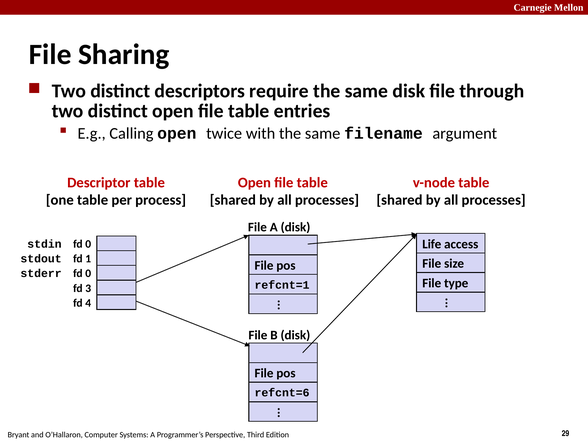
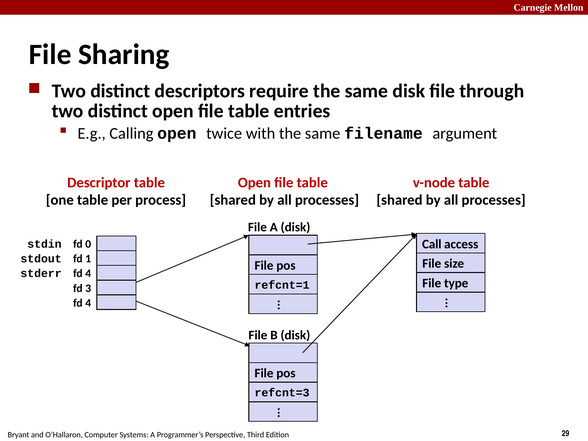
Life: Life -> Call
0 at (88, 274): 0 -> 4
refcnt=6: refcnt=6 -> refcnt=3
